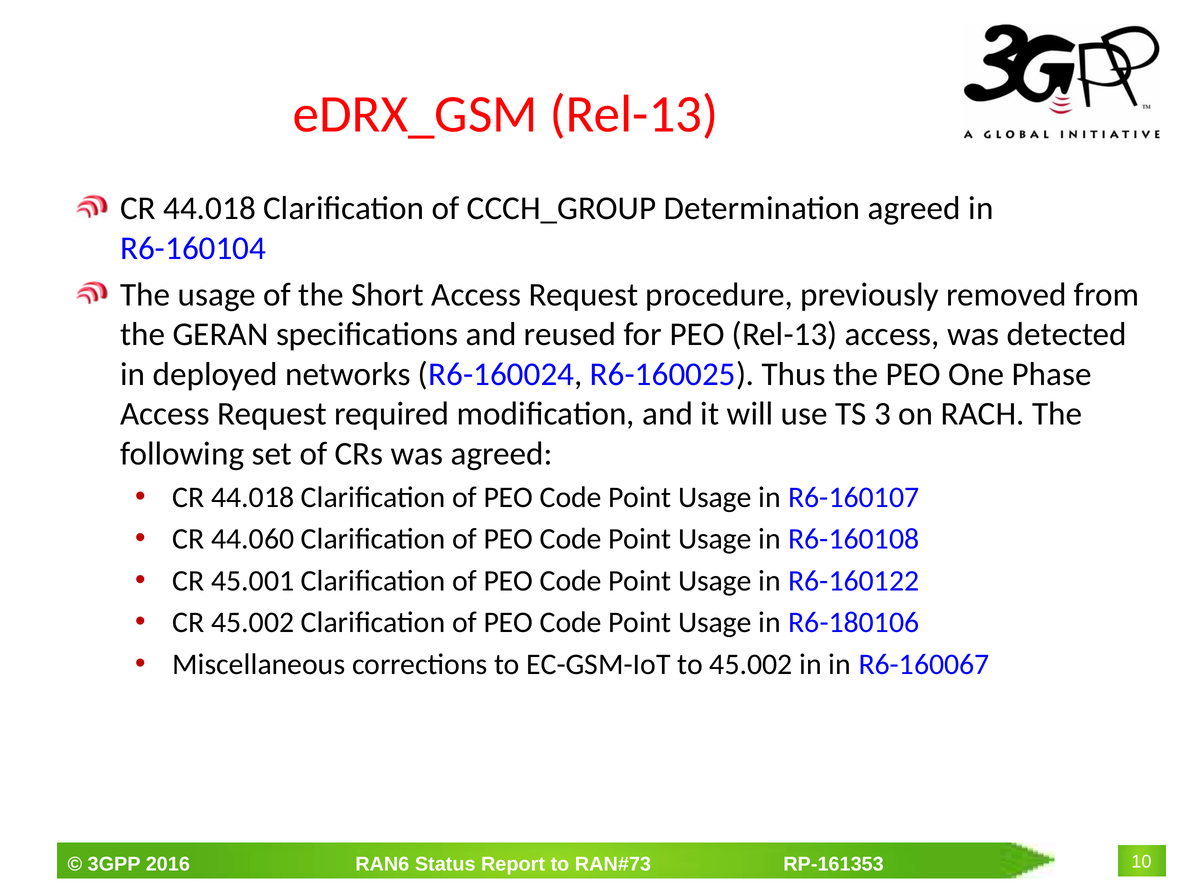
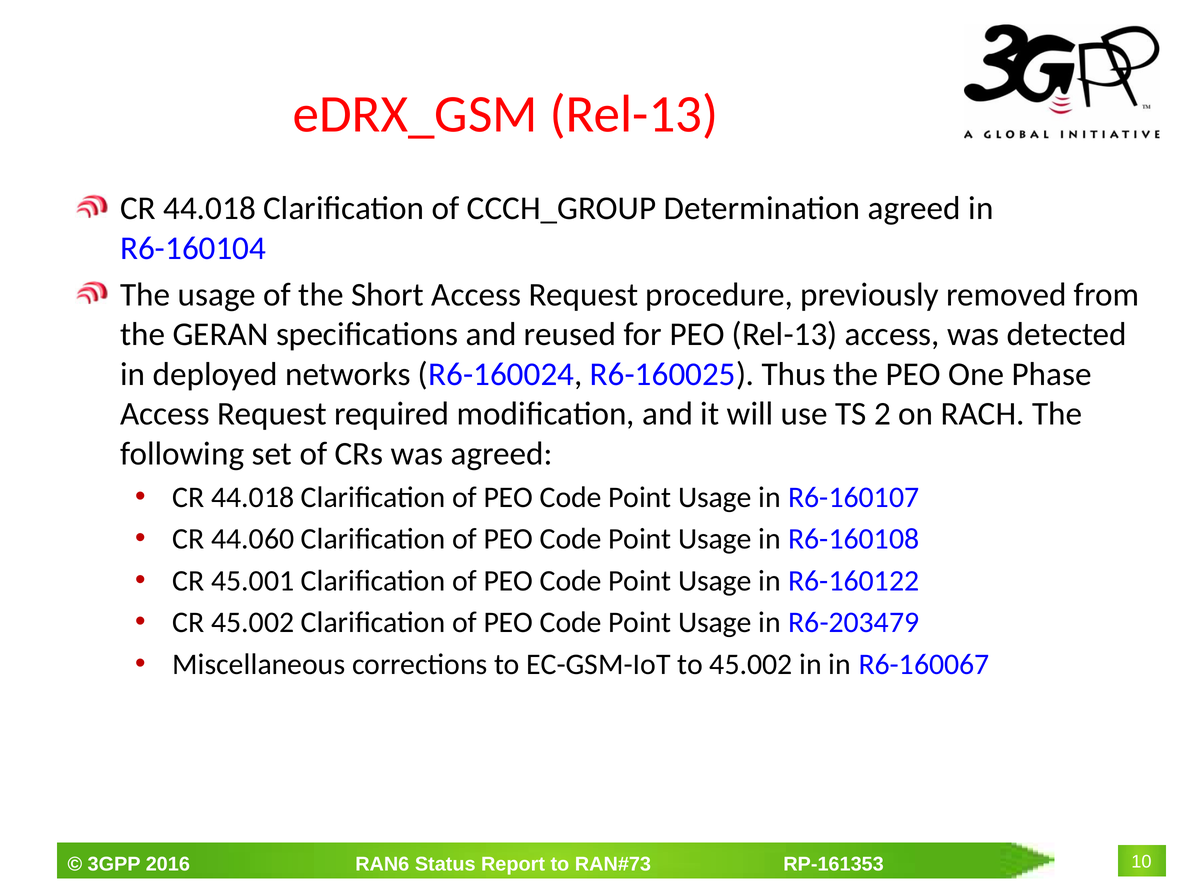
3: 3 -> 2
R6-180106: R6-180106 -> R6-203479
